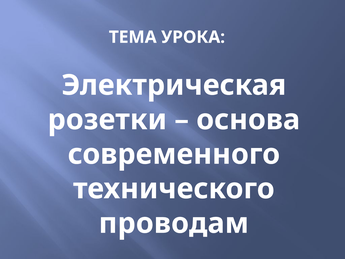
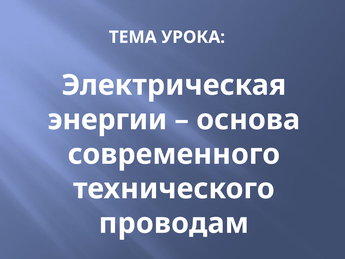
розетки: розетки -> энергии
